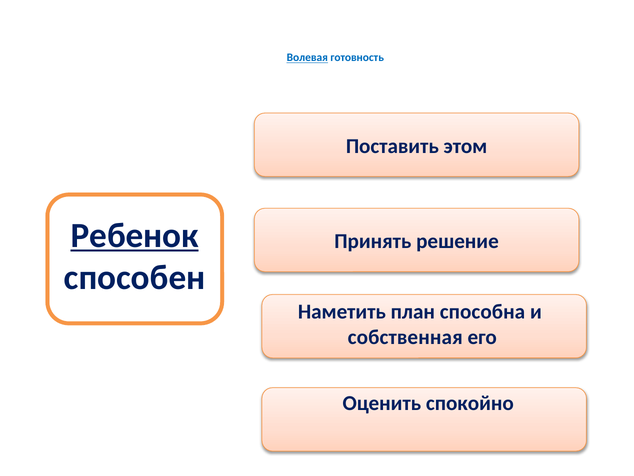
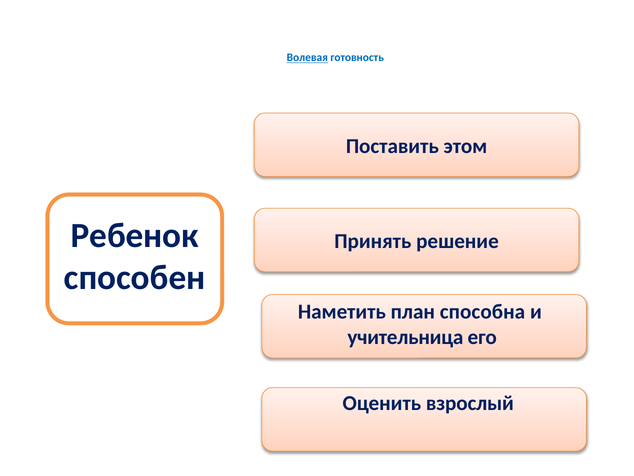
Ребенок underline: present -> none
собственная: собственная -> учительница
спокойно: спокойно -> взрослый
